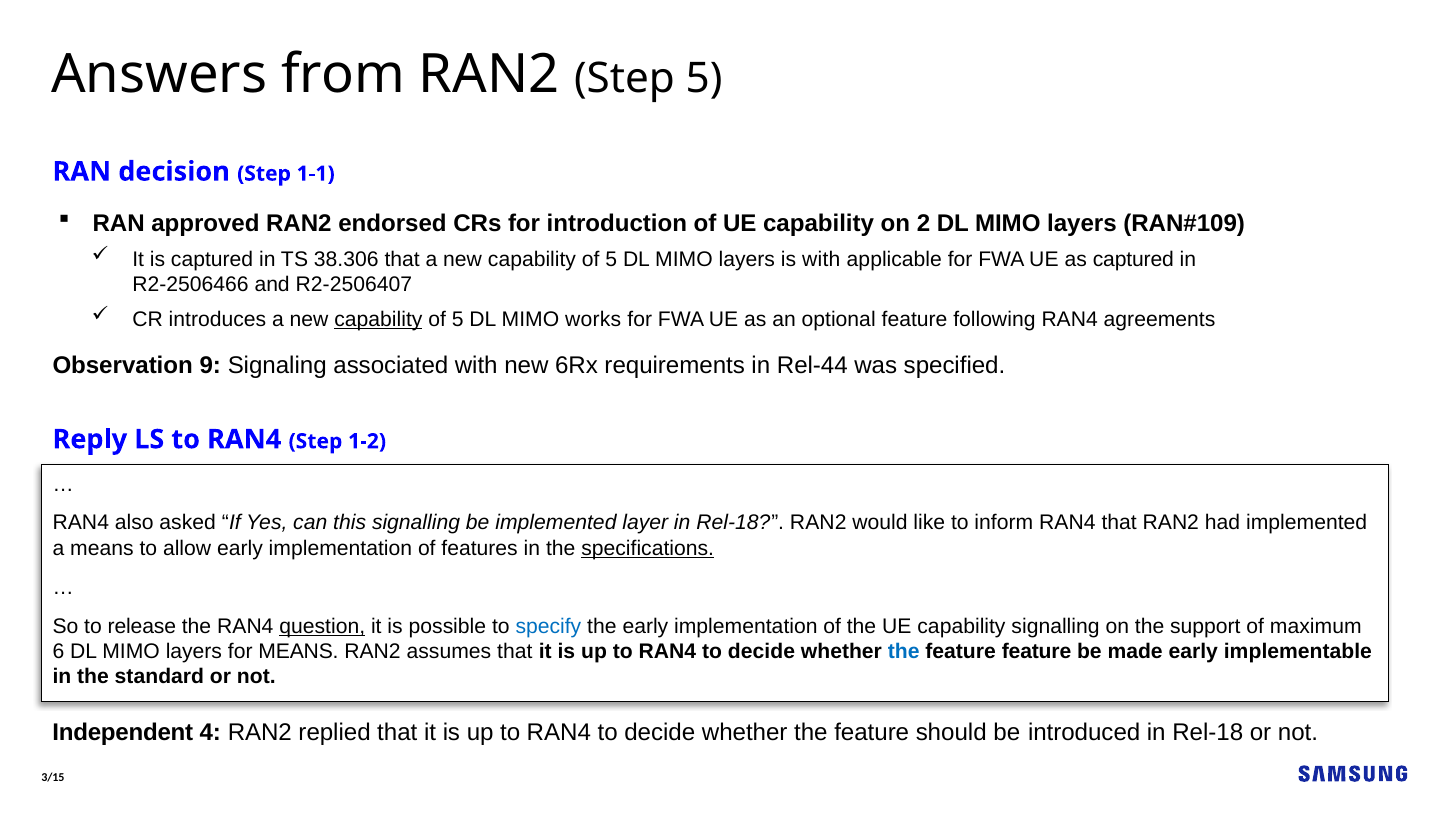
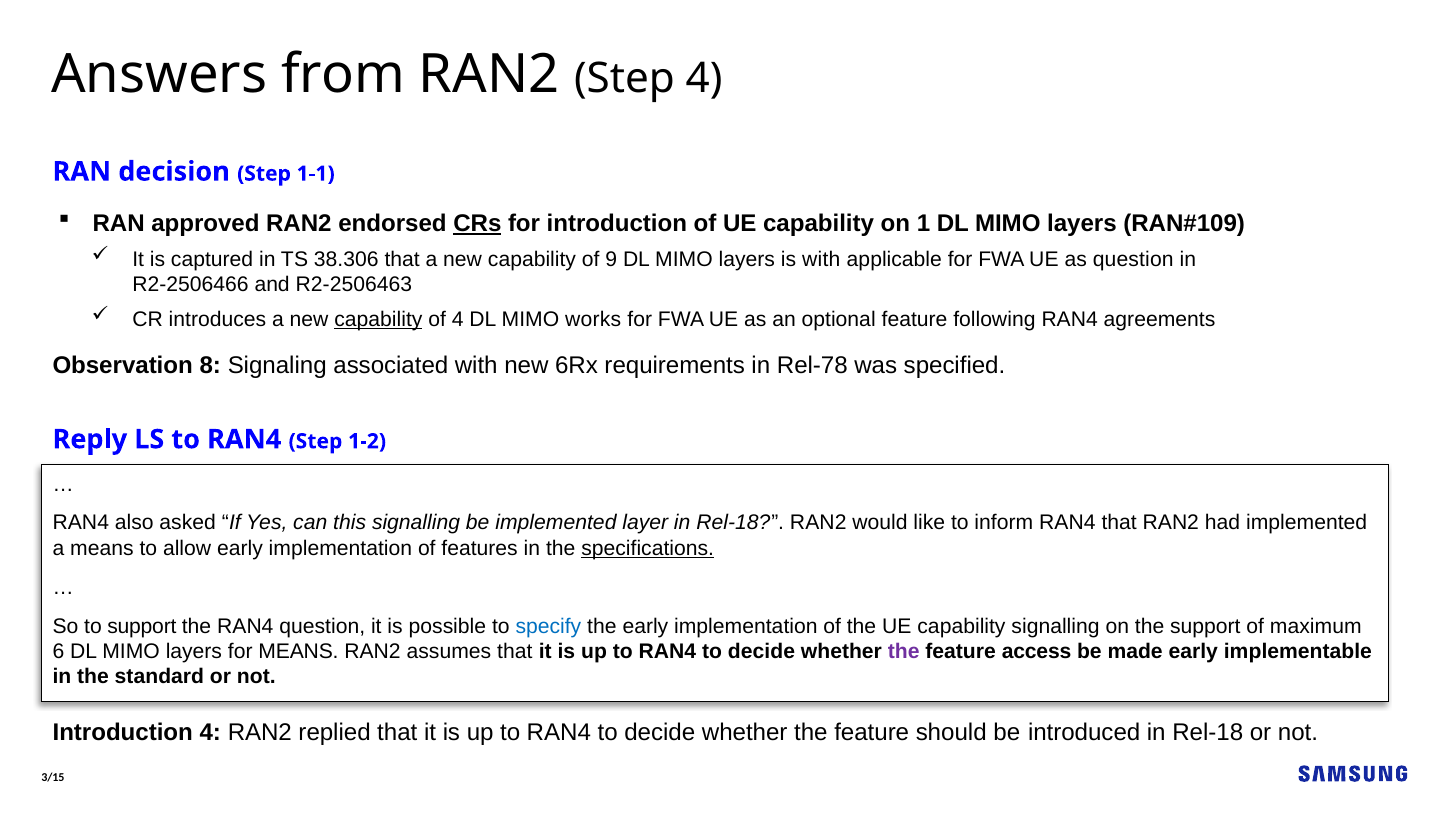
Step 5: 5 -> 4
CRs underline: none -> present
2: 2 -> 1
5 at (611, 260): 5 -> 9
as captured: captured -> question
R2-2506407: R2-2506407 -> R2-2506463
5 at (458, 319): 5 -> 4
9: 9 -> 8
Rel-44: Rel-44 -> Rel-78
to release: release -> support
question at (322, 627) underline: present -> none
the at (904, 652) colour: blue -> purple
feature feature: feature -> access
Independent at (123, 733): Independent -> Introduction
